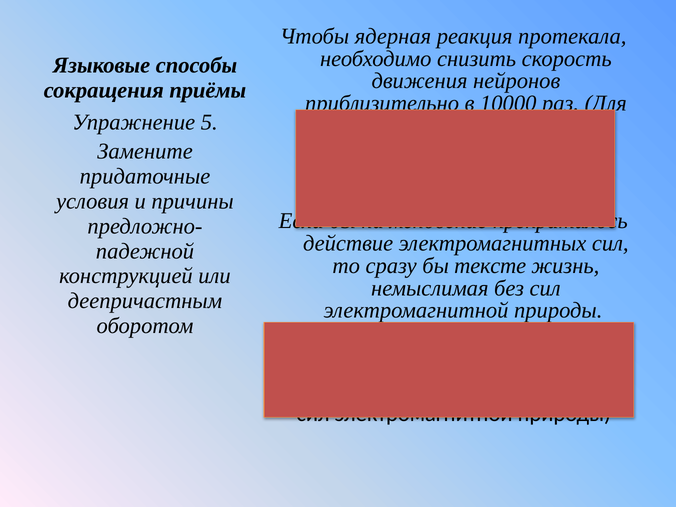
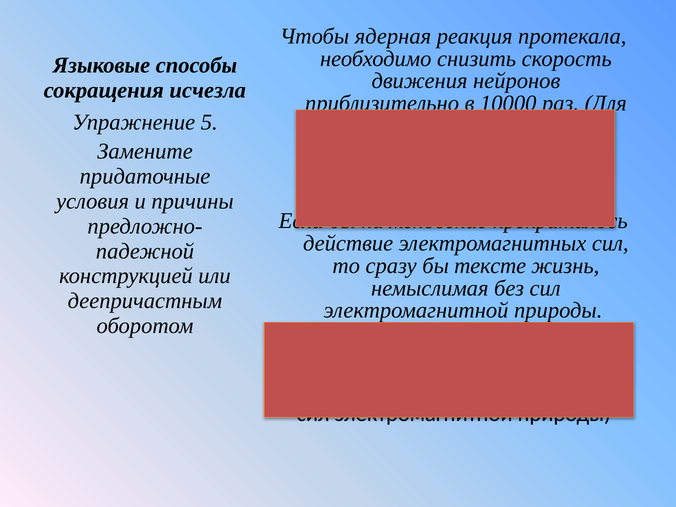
сокращения приёмы: приёмы -> исчезла
